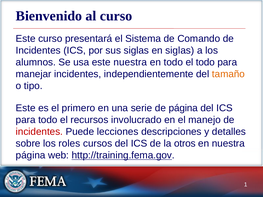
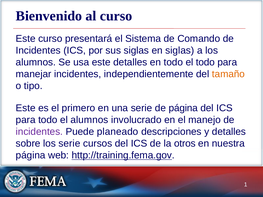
este nuestra: nuestra -> detalles
el recursos: recursos -> alumnos
incidentes at (39, 132) colour: red -> purple
lecciones: lecciones -> planeado
los roles: roles -> serie
